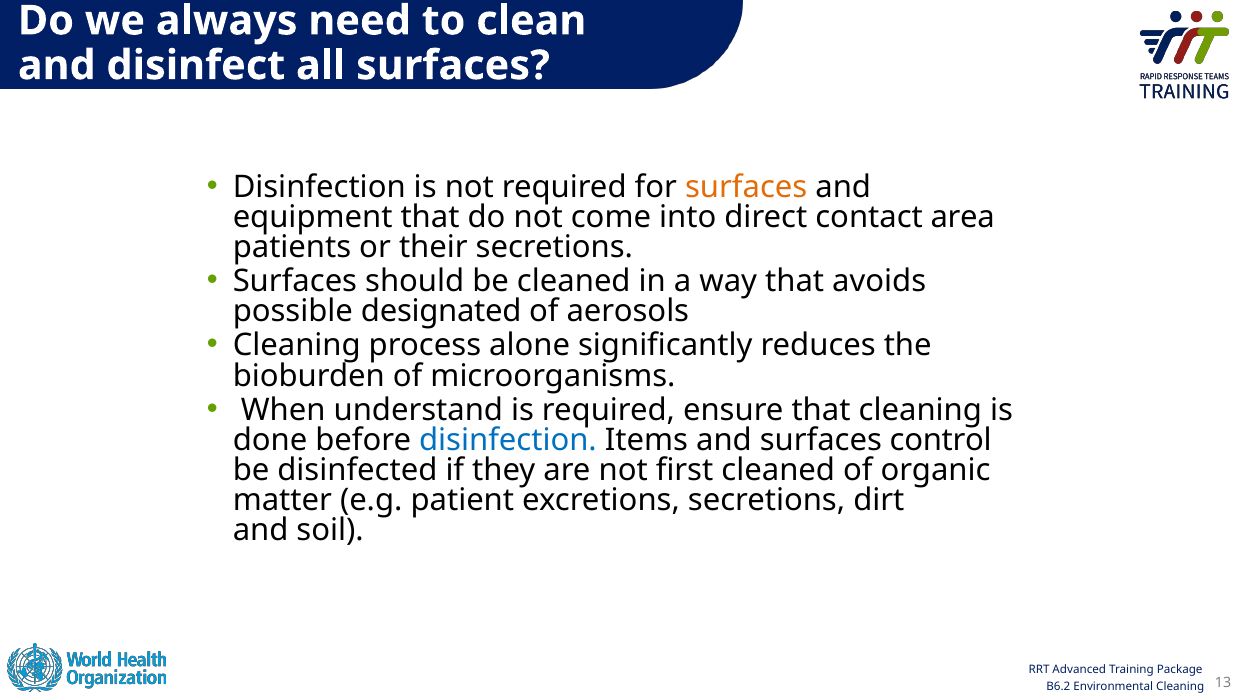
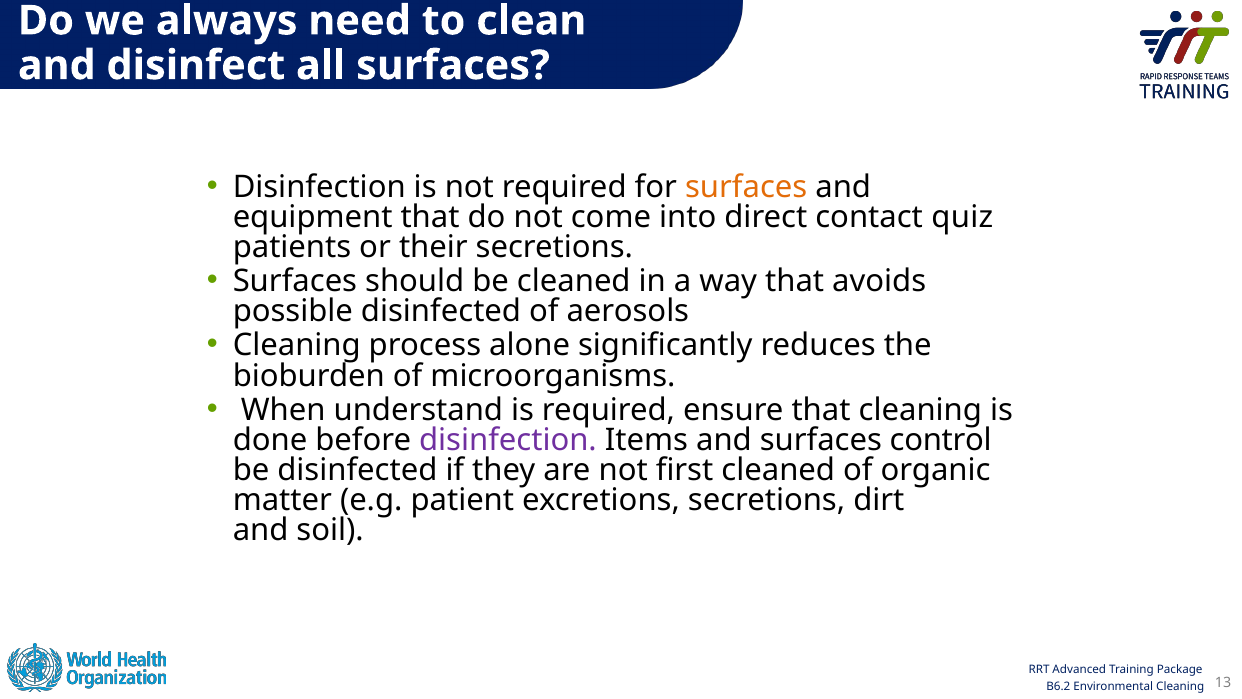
area: area -> quiz
possible designated: designated -> disinfected
disinfection at (508, 440) colour: blue -> purple
